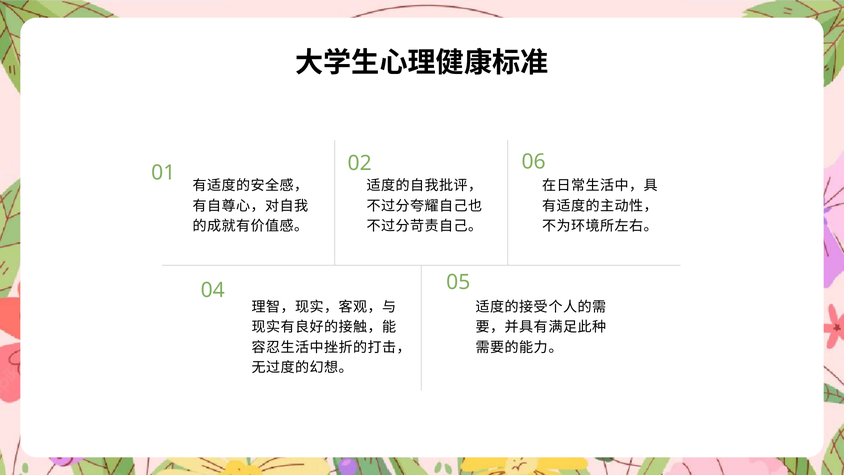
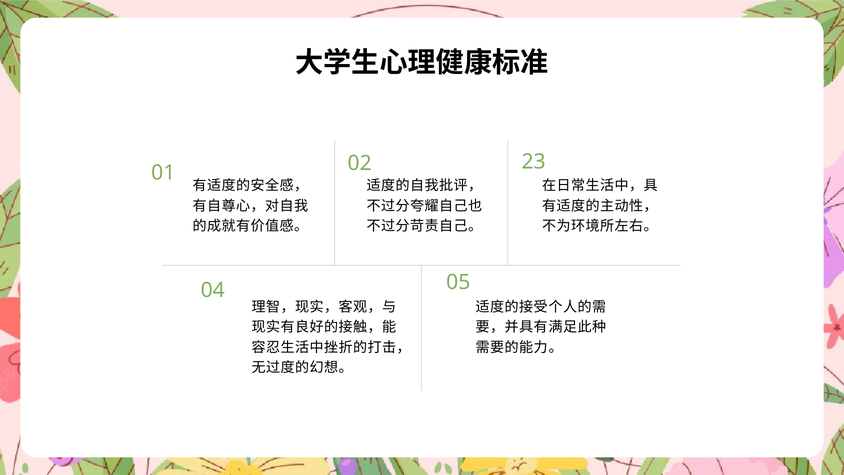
06: 06 -> 23
